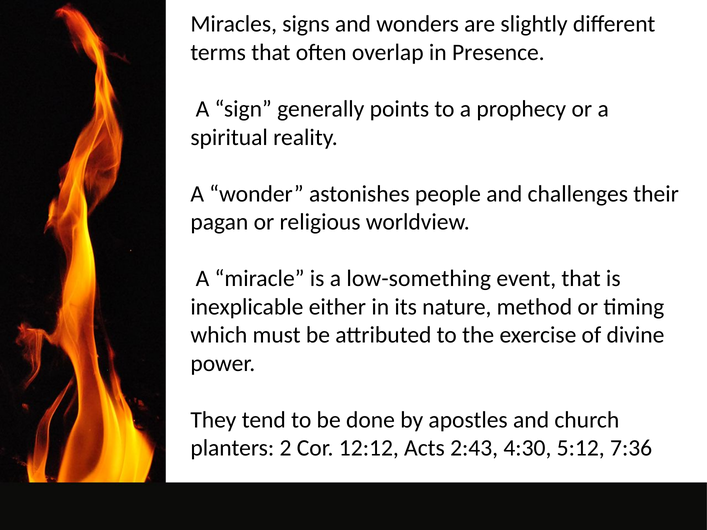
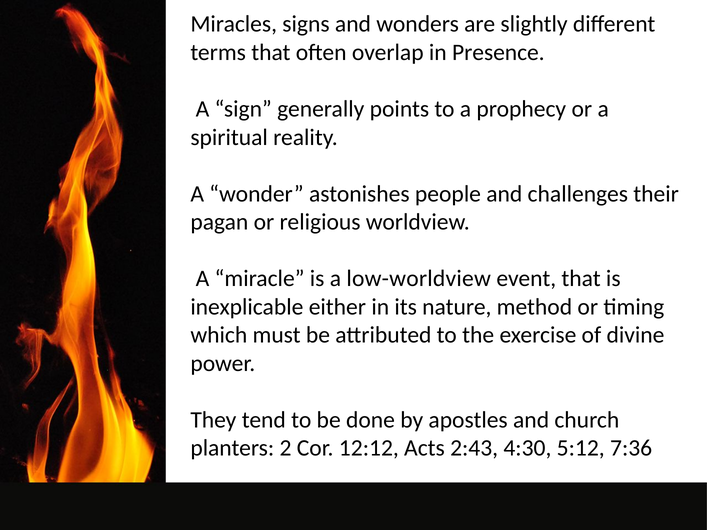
low-something: low-something -> low-worldview
